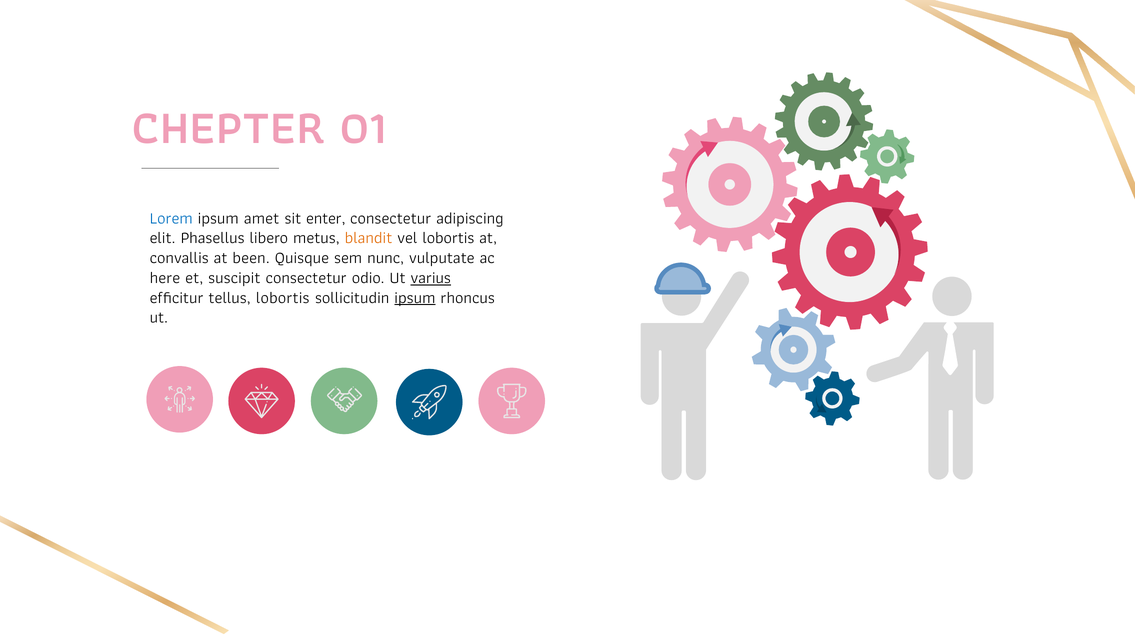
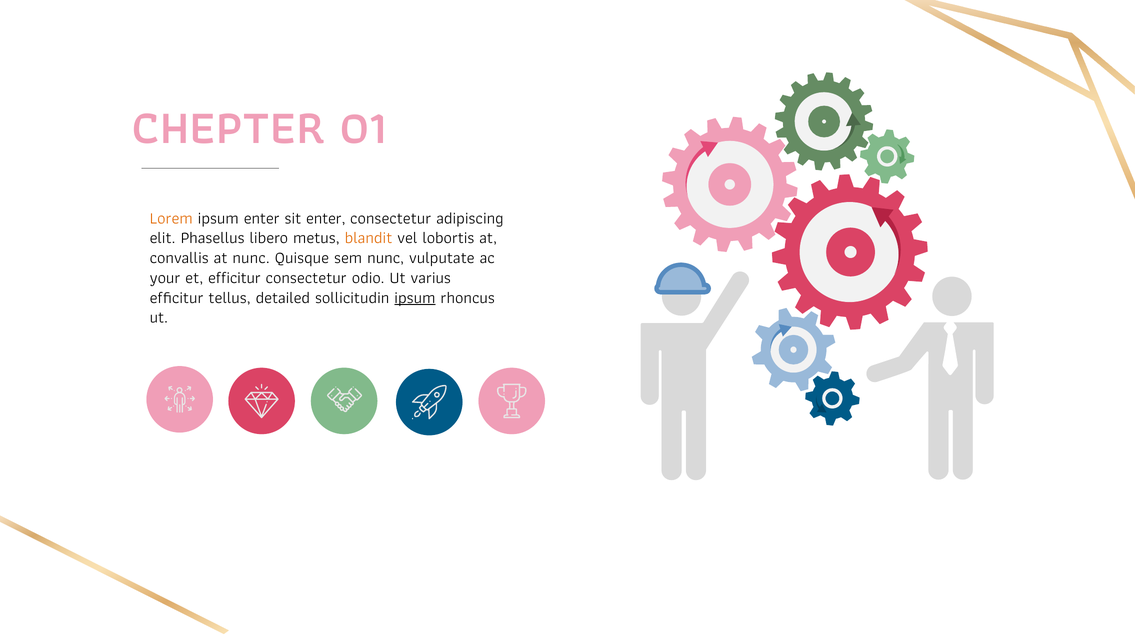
Lorem colour: blue -> orange
ipsum amet: amet -> enter
at been: been -> nunc
here: here -> your
et suscipit: suscipit -> efficitur
varius underline: present -> none
tellus lobortis: lobortis -> detailed
